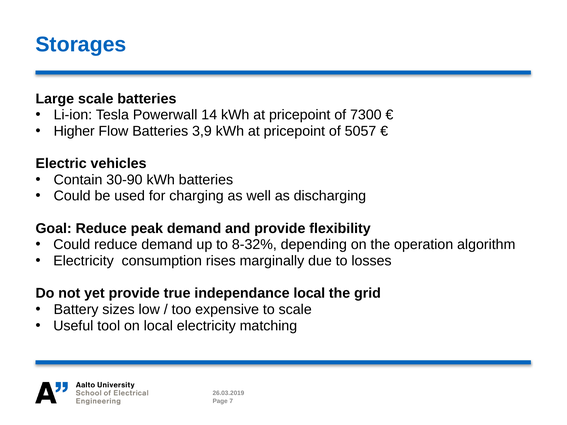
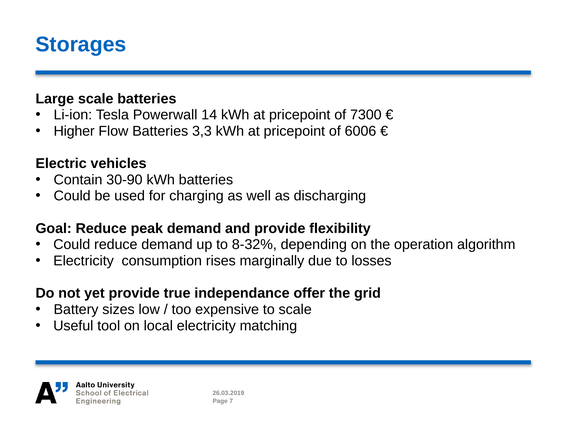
3,9: 3,9 -> 3,3
5057: 5057 -> 6006
independance local: local -> offer
